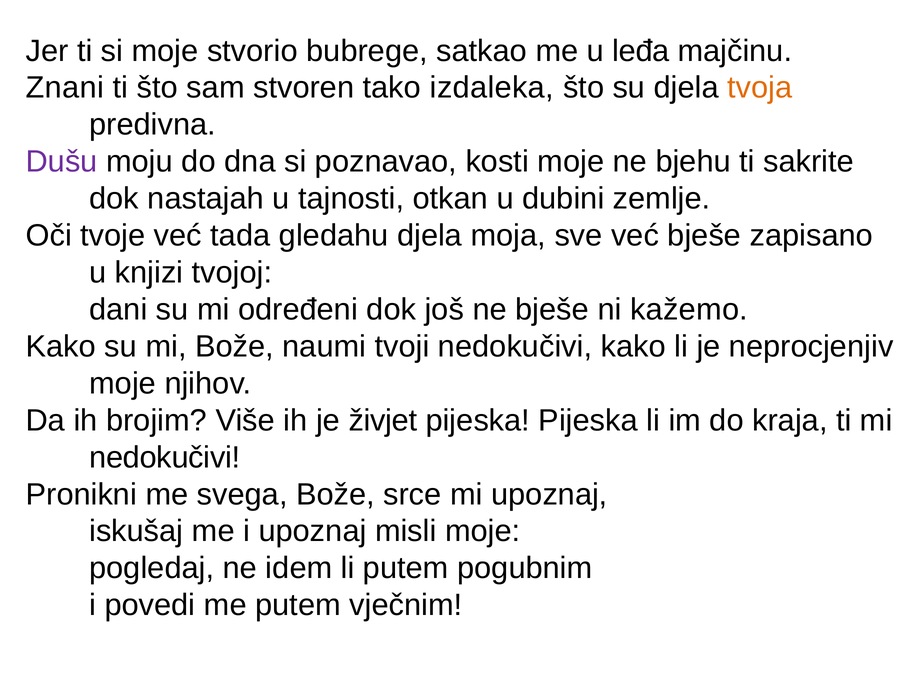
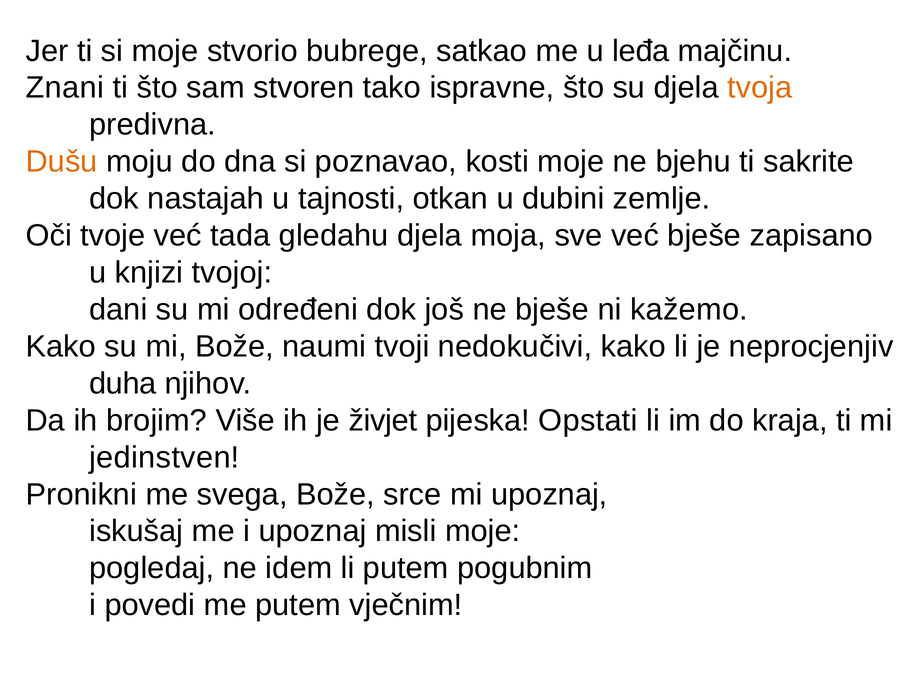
izdaleka: izdaleka -> ispravne
Dušu colour: purple -> orange
moje at (123, 383): moje -> duha
pijeska Pijeska: Pijeska -> Opstati
nedokučivi at (165, 457): nedokučivi -> jedinstven
